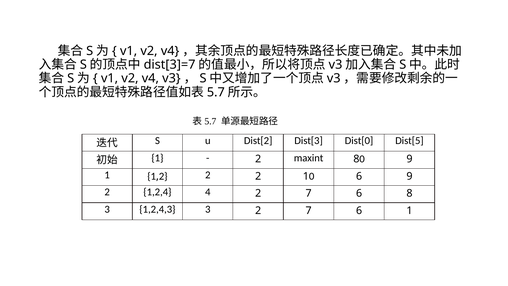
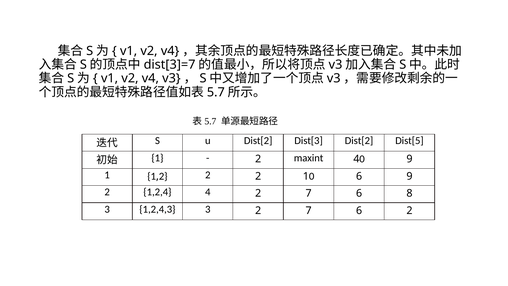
Dist[3 Dist[0: Dist[0 -> Dist[2
maxint 8: 8 -> 4
6 1: 1 -> 2
